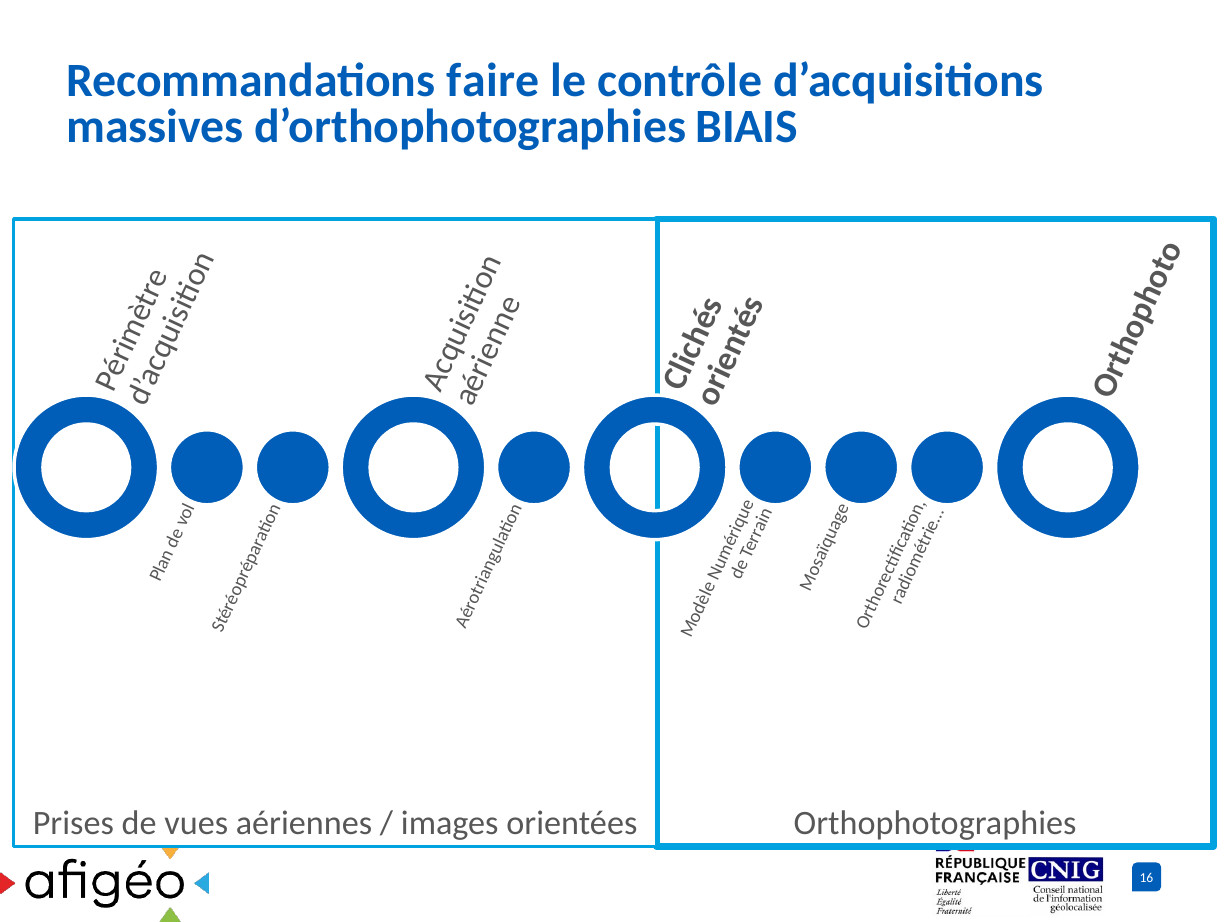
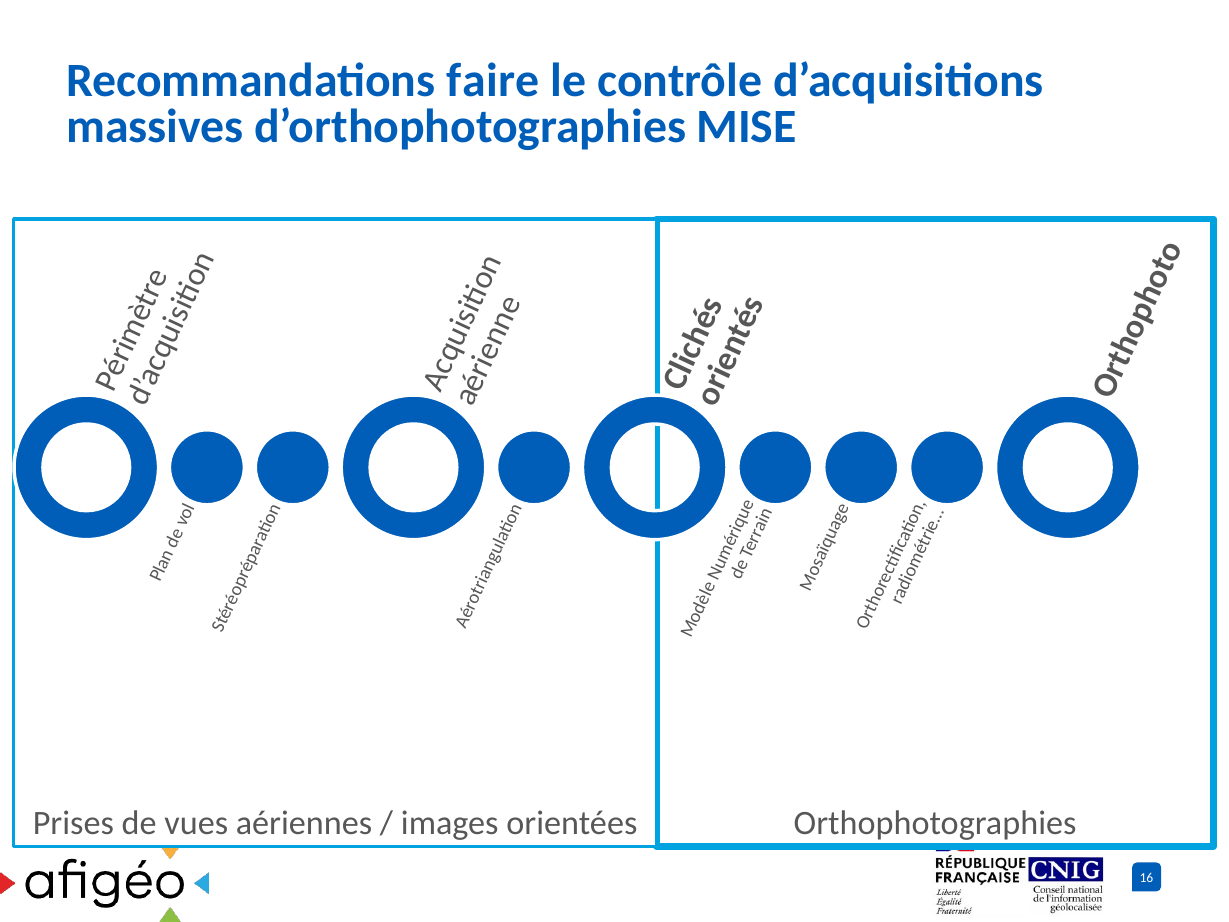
BIAIS: BIAIS -> MISE
